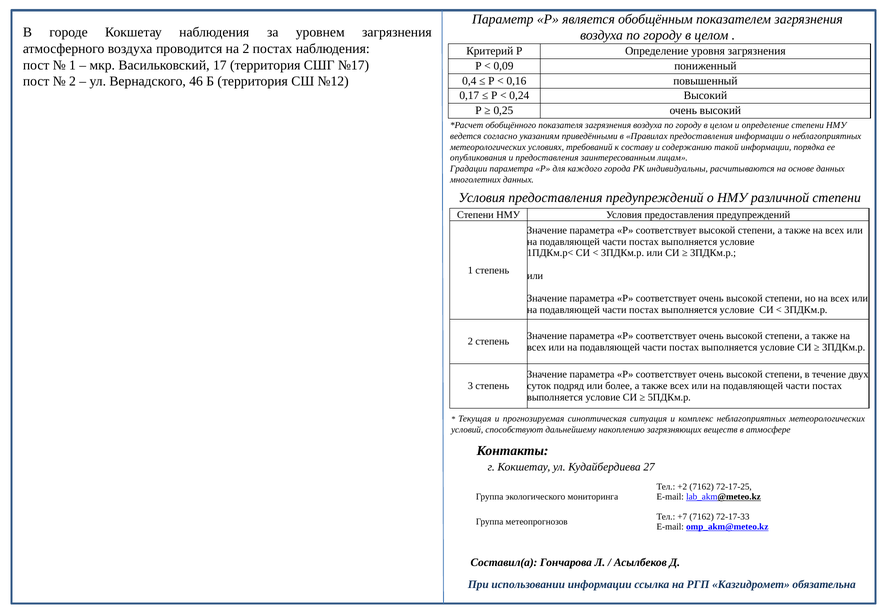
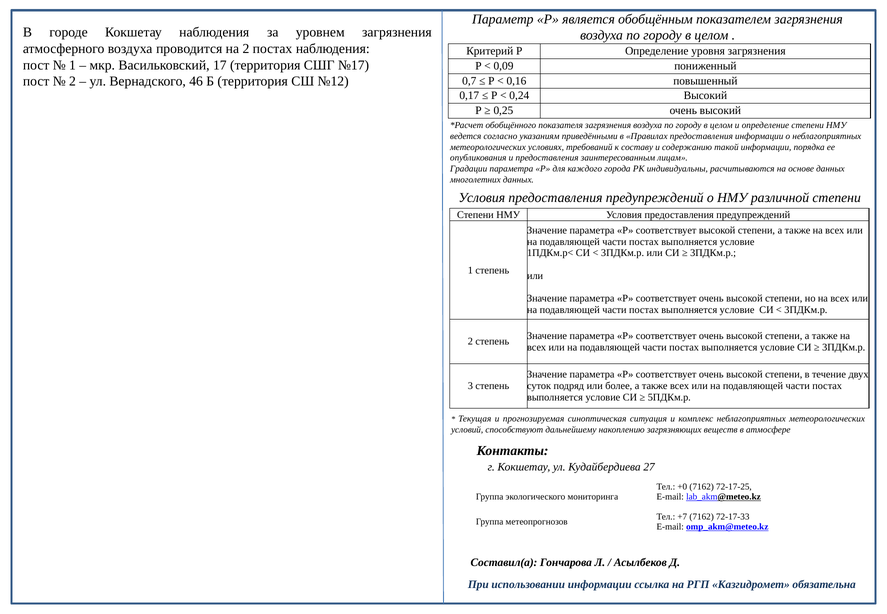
0,4: 0,4 -> 0,7
+2: +2 -> +0
